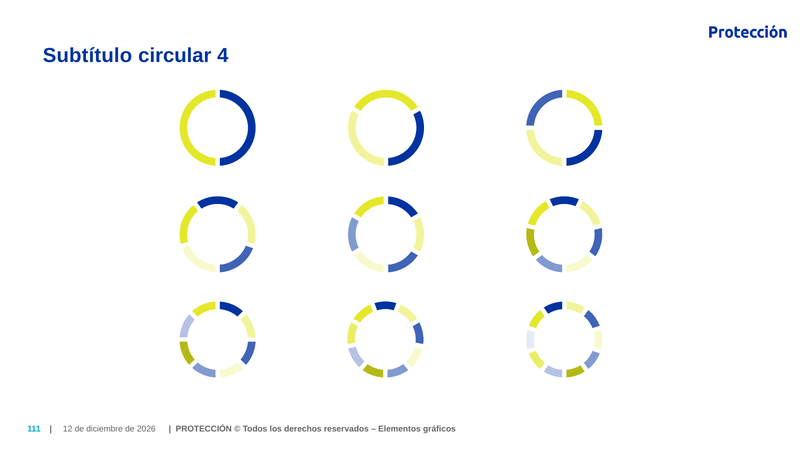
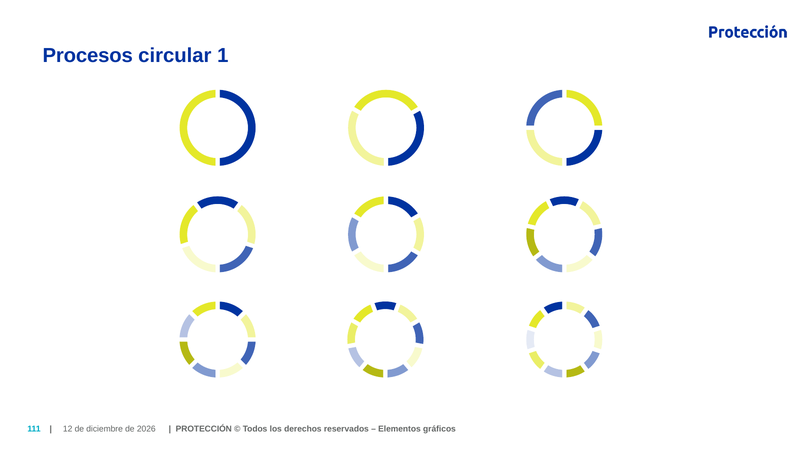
Subtítulo: Subtítulo -> Procesos
4: 4 -> 1
